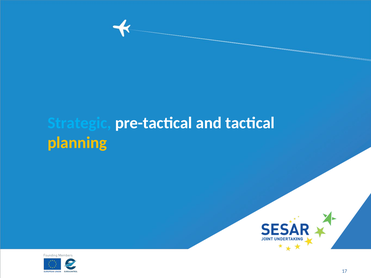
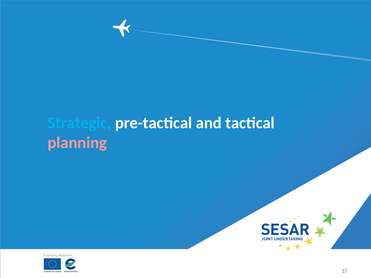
planning colour: yellow -> pink
